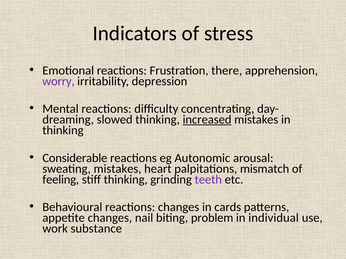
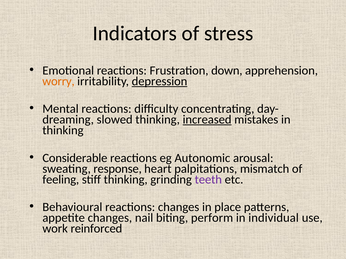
there: there -> down
worry colour: purple -> orange
depression underline: none -> present
sweating mistakes: mistakes -> response
cards: cards -> place
problem: problem -> perform
substance: substance -> reinforced
